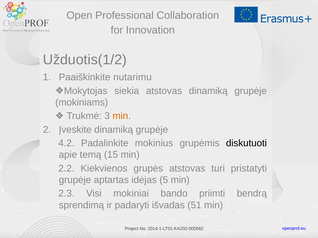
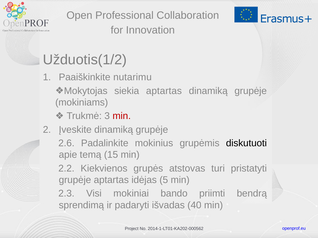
siekia atstovas: atstovas -> aptartas
min at (122, 116) colour: orange -> red
4.2: 4.2 -> 2.6
51: 51 -> 40
